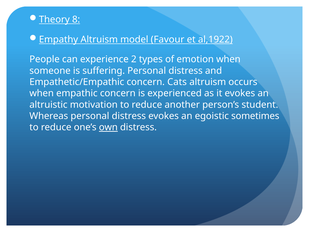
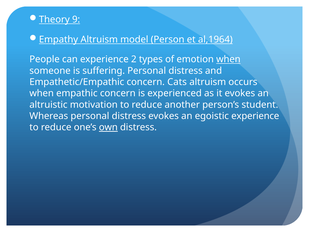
8: 8 -> 9
Favour: Favour -> Person
al,1922: al,1922 -> al,1964
when at (228, 59) underline: none -> present
egoistic sometimes: sometimes -> experience
